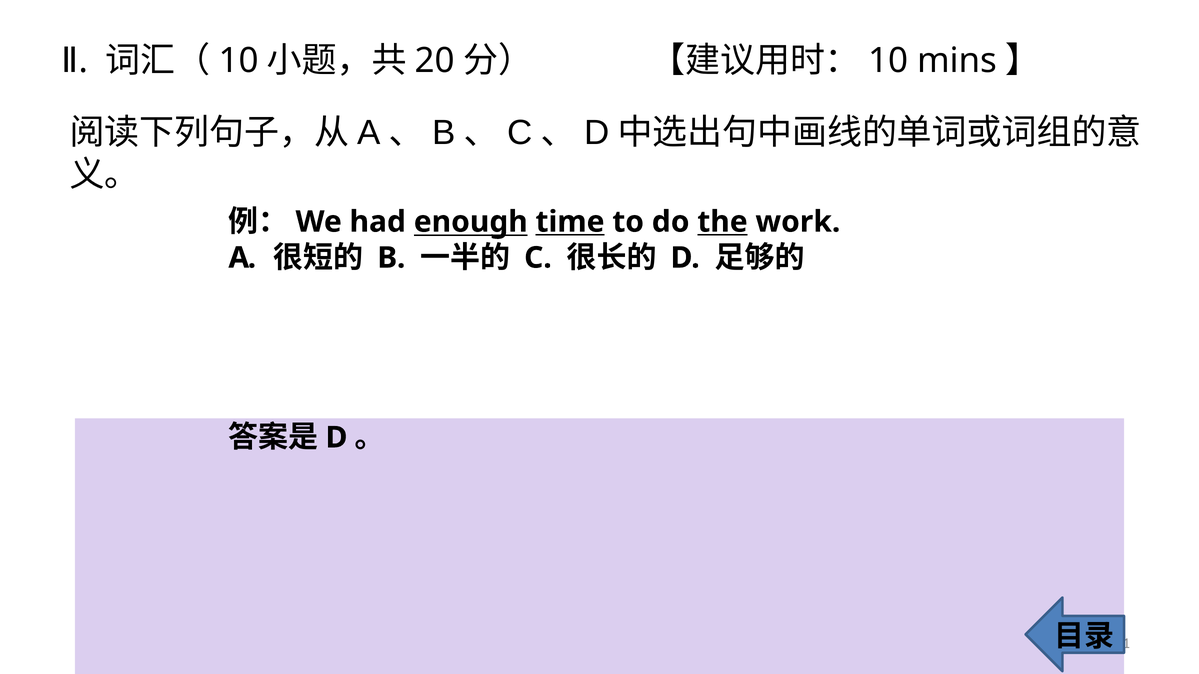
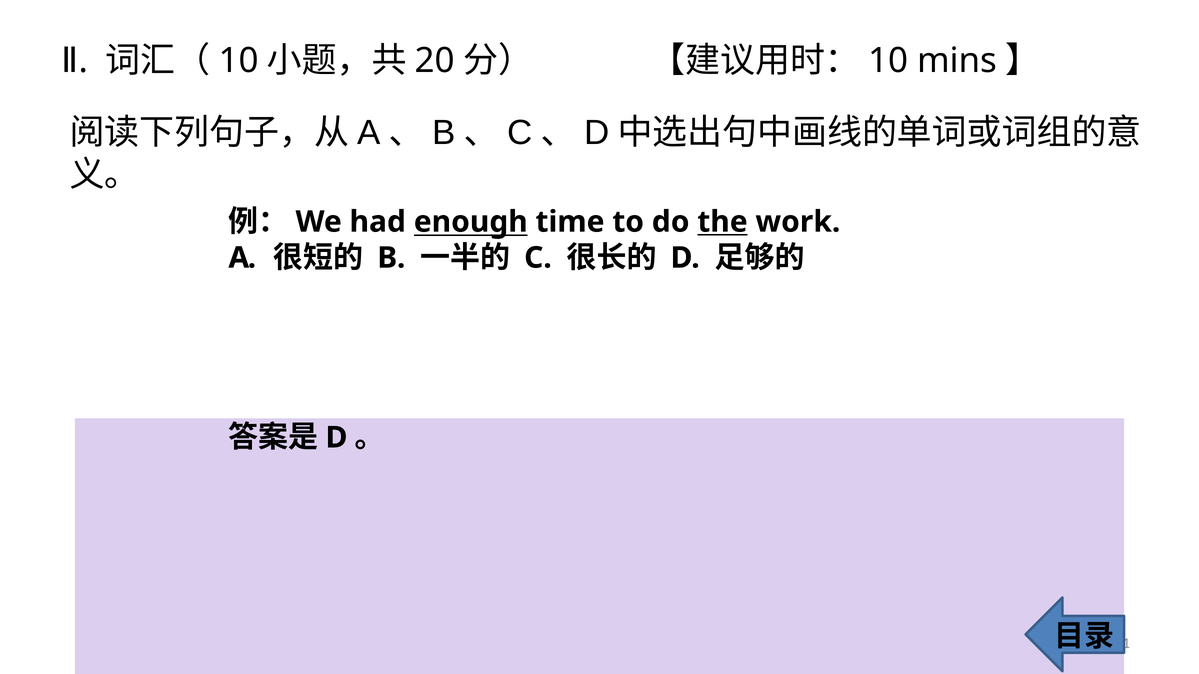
time underline: present -> none
